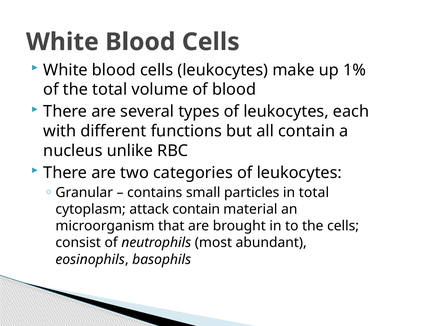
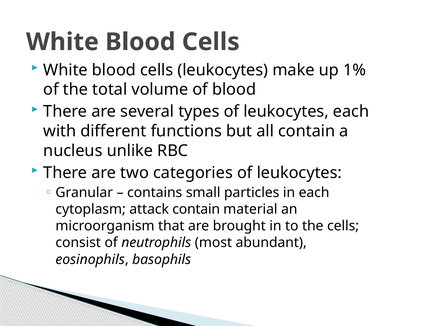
in total: total -> each
